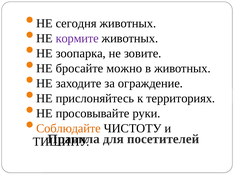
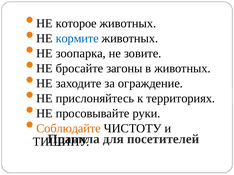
сегодня: сегодня -> которое
кормите colour: purple -> blue
можно: можно -> загоны
